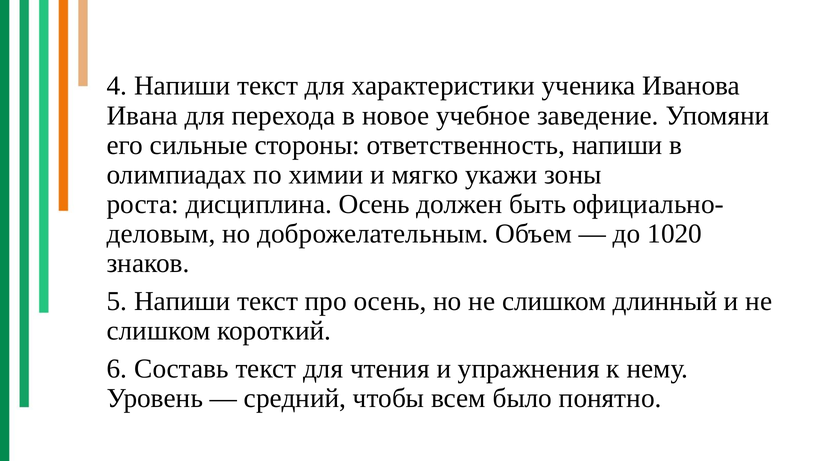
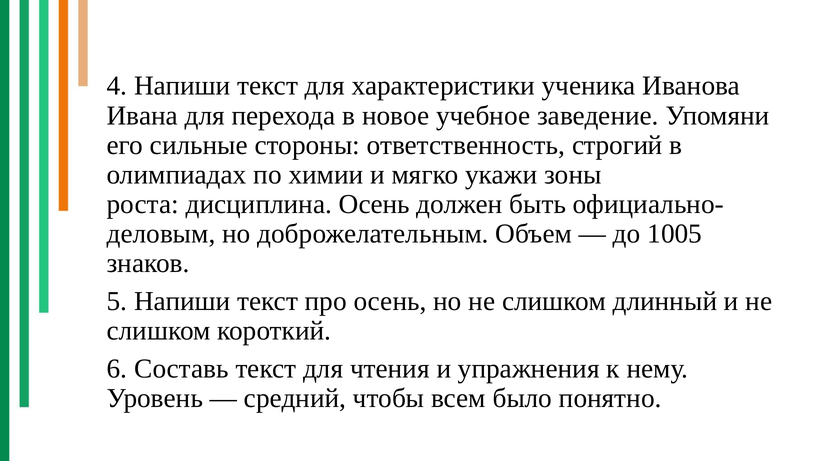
ответственность напиши: напиши -> строгий
1020: 1020 -> 1005
